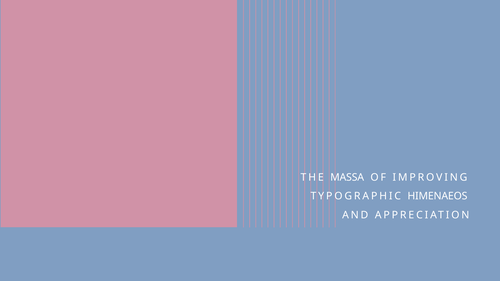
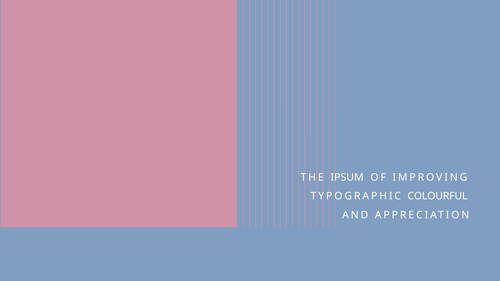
MASSA: MASSA -> IPSUM
HIMENAEOS: HIMENAEOS -> COLOURFUL
